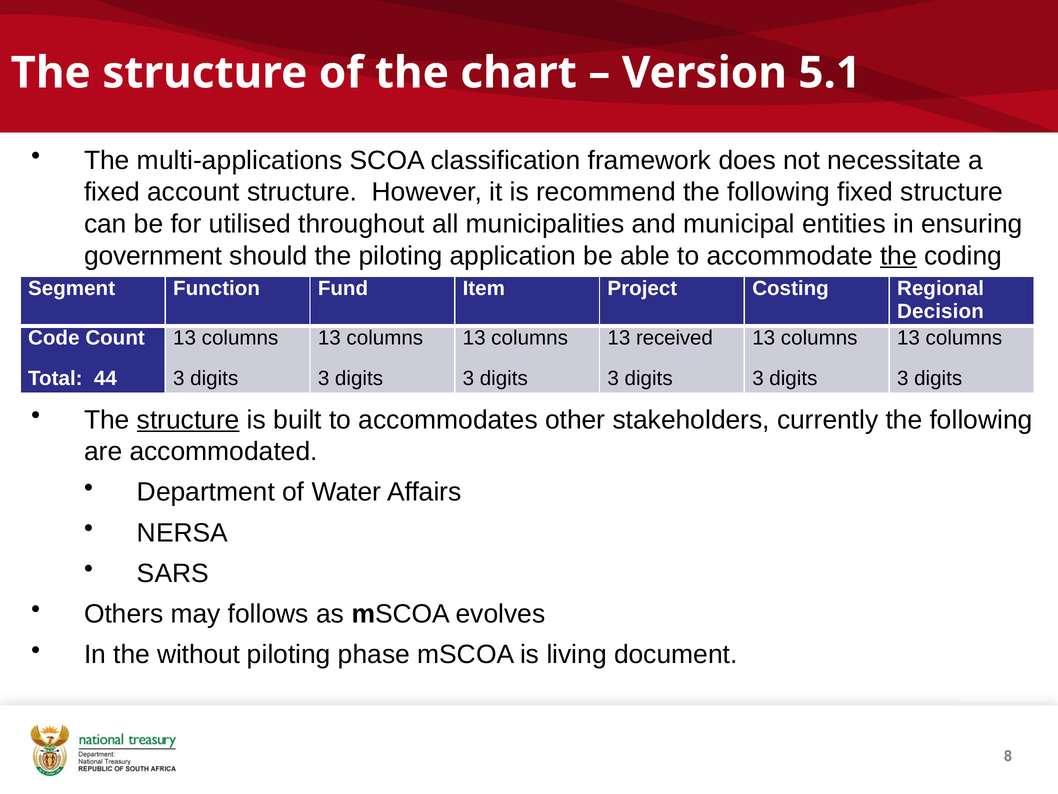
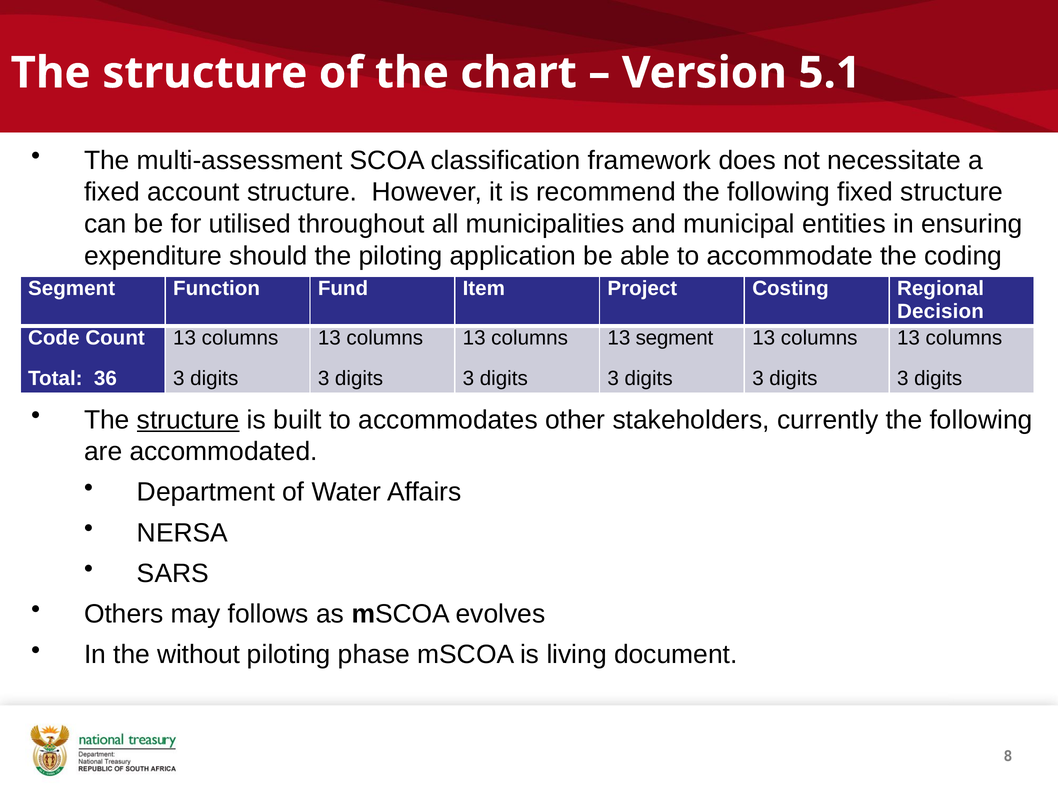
multi-applications: multi-applications -> multi-assessment
government: government -> expenditure
the at (899, 256) underline: present -> none
13 received: received -> segment
44: 44 -> 36
